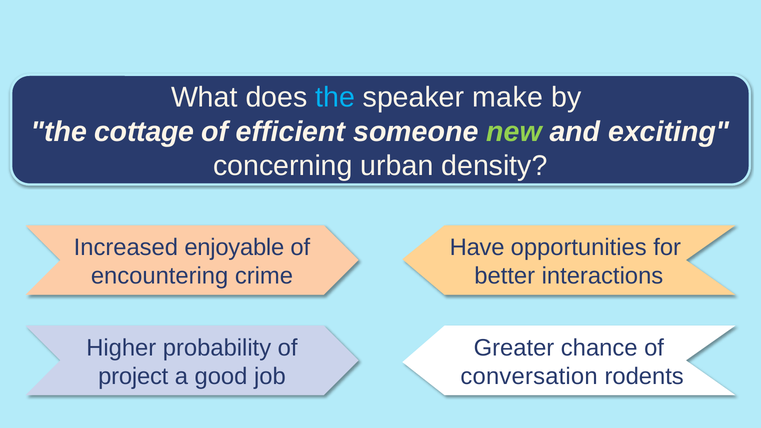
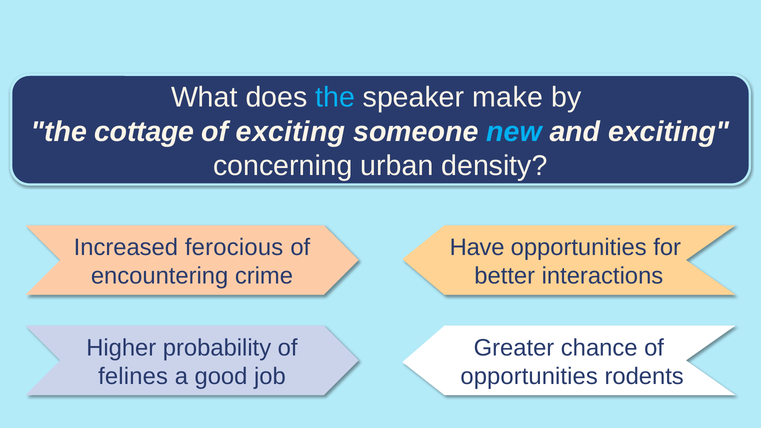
of efficient: efficient -> exciting
new colour: light green -> light blue
enjoyable: enjoyable -> ferocious
project: project -> felines
conversation at (529, 376): conversation -> opportunities
